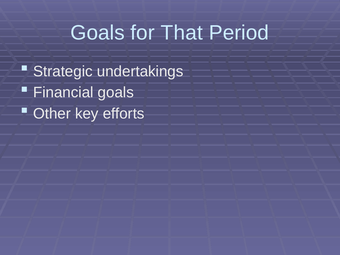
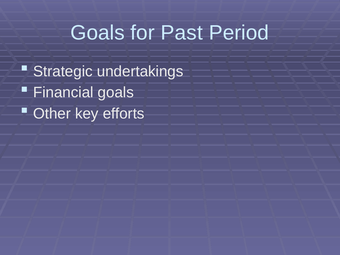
That: That -> Past
